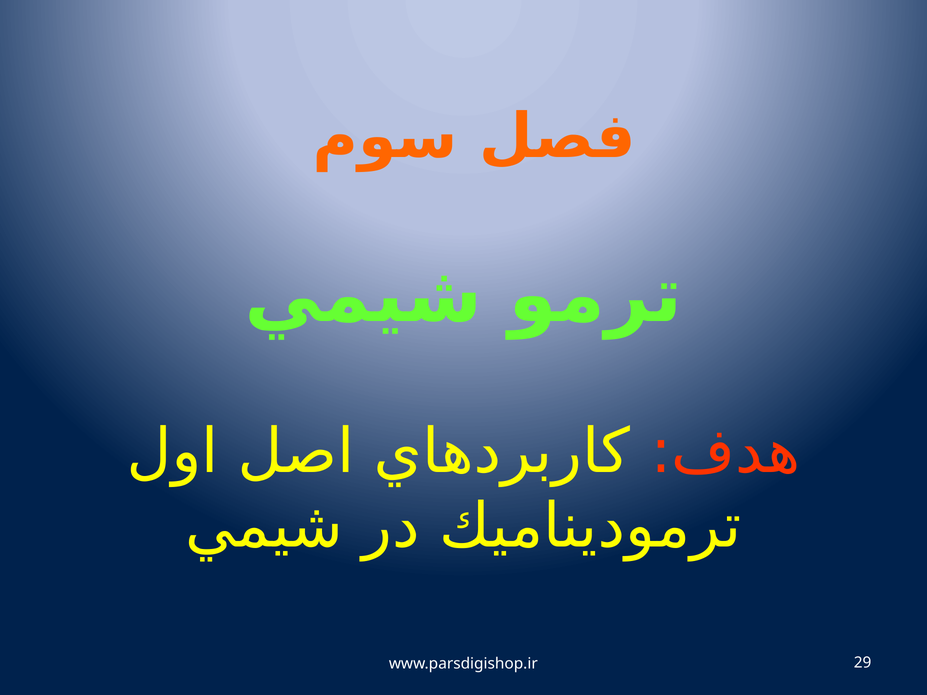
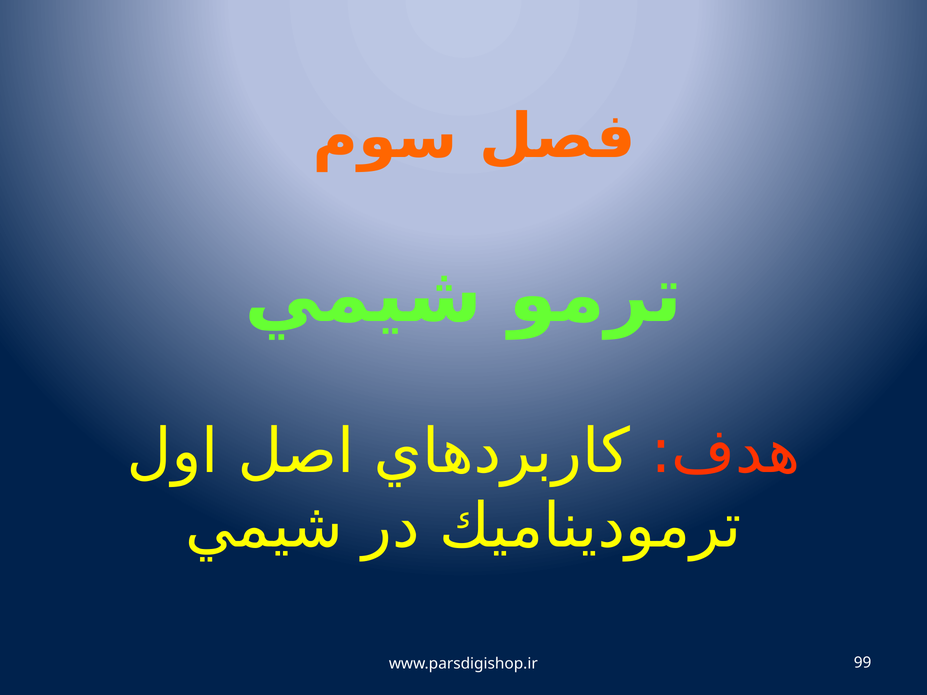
29: 29 -> 99
